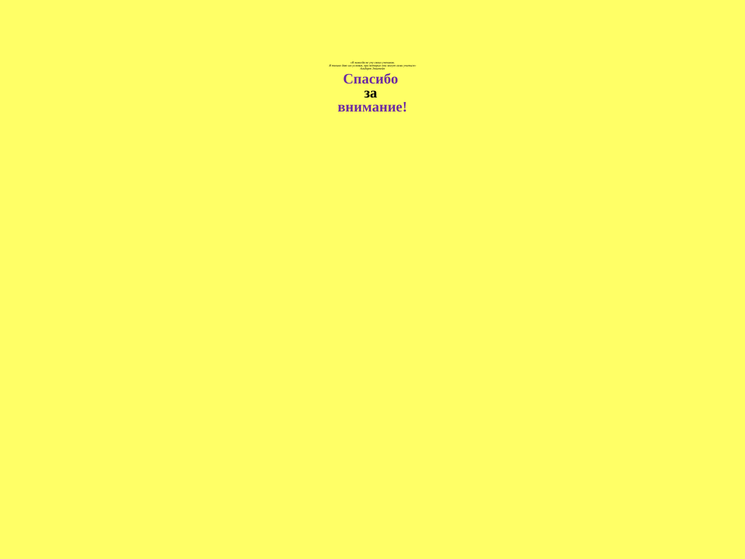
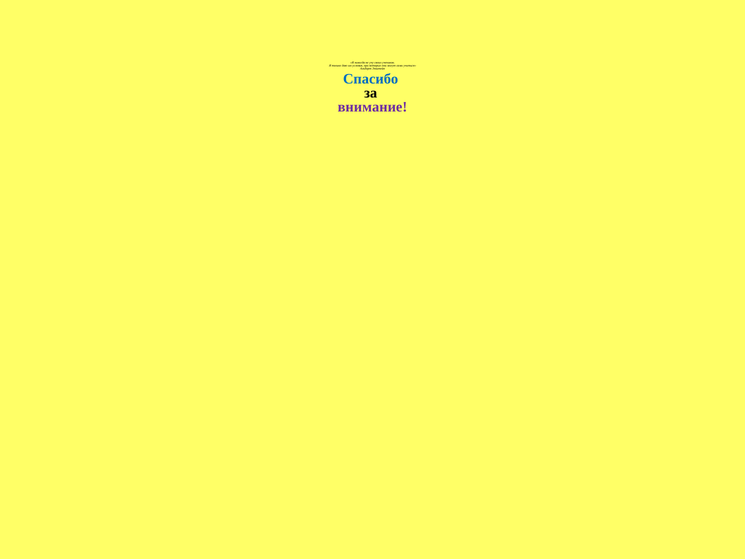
Спасибо colour: purple -> blue
